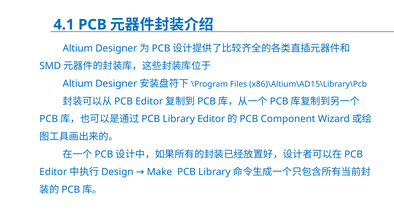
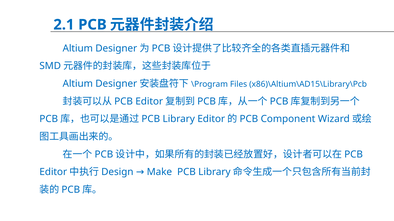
4.1: 4.1 -> 2.1
